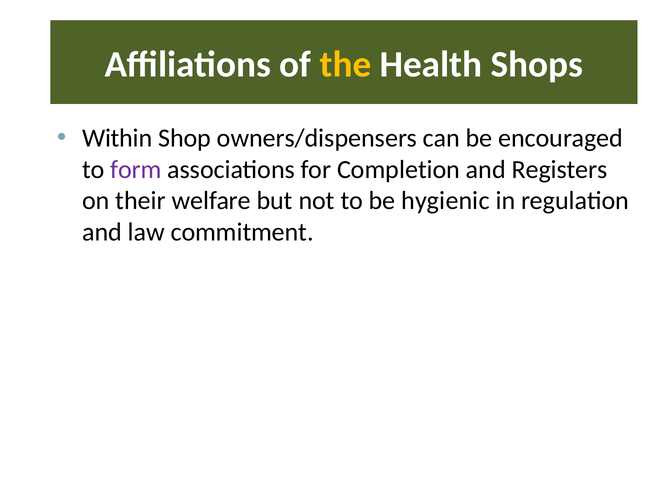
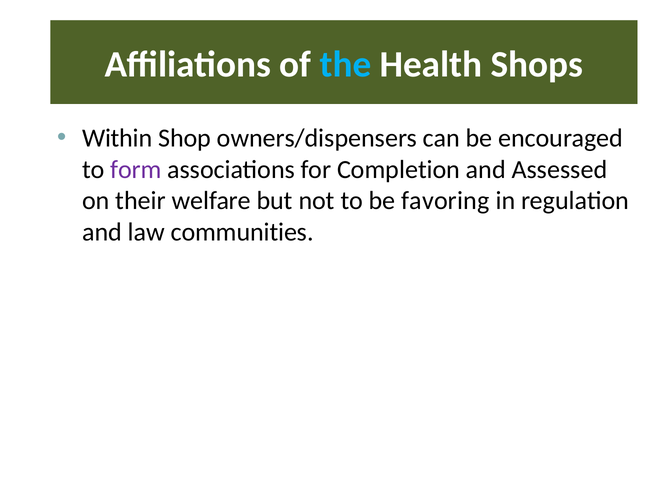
the colour: yellow -> light blue
Registers: Registers -> Assessed
hygienic: hygienic -> favoring
commitment: commitment -> communities
